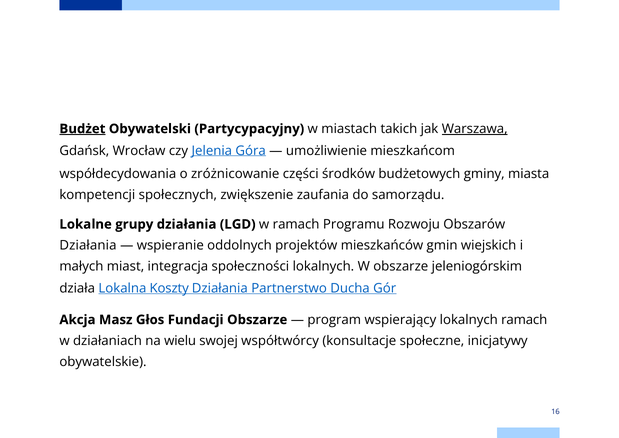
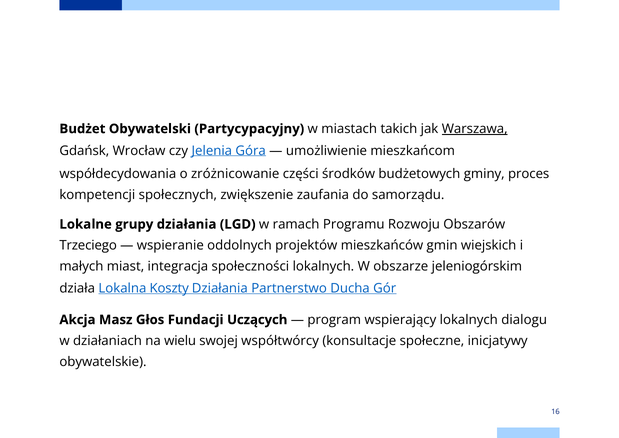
Budżet underline: present -> none
miasta: miasta -> proces
Działania at (88, 245): Działania -> Trzeciego
Fundacji Obszarze: Obszarze -> Uczących
lokalnych ramach: ramach -> dialogu
